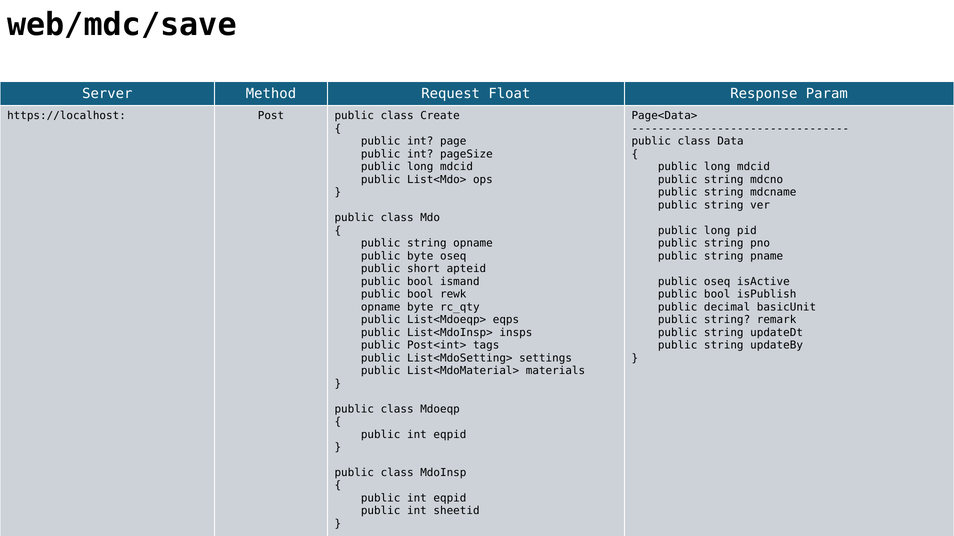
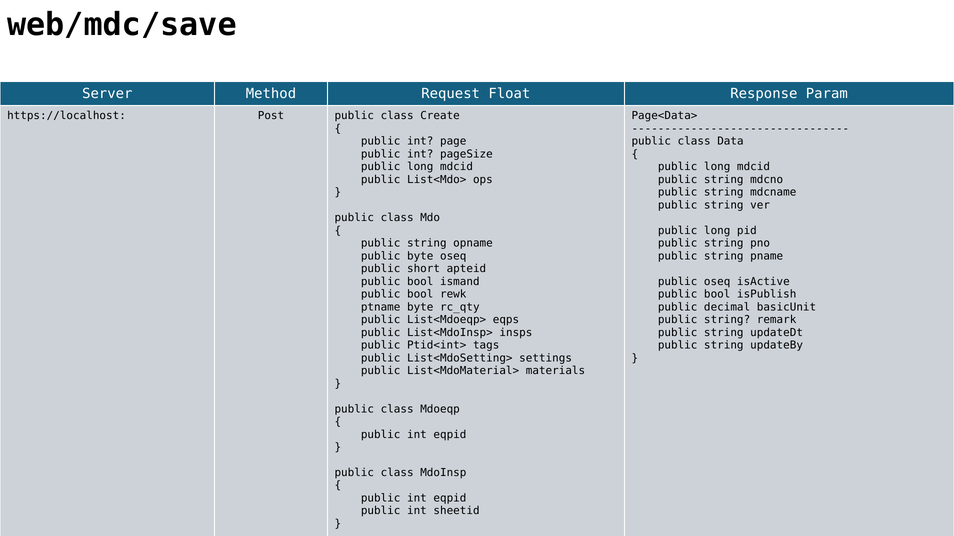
opname at (381, 307): opname -> ptname
Post<int>: Post<int> -> Ptid<int>
